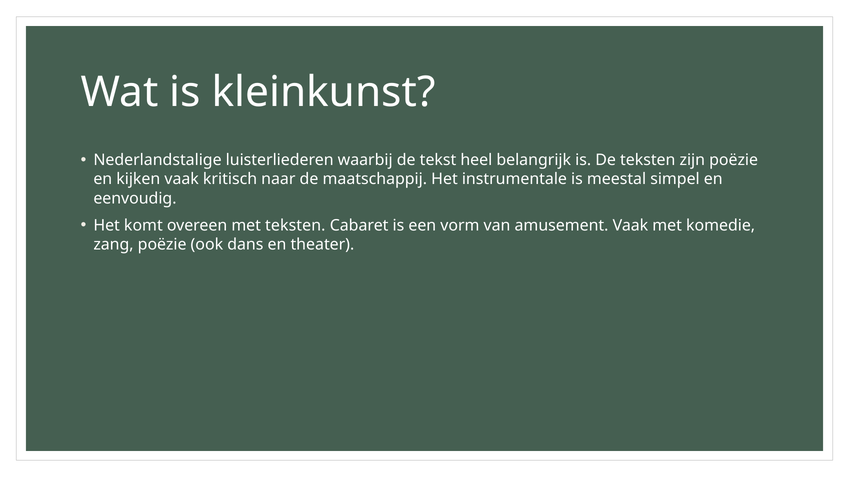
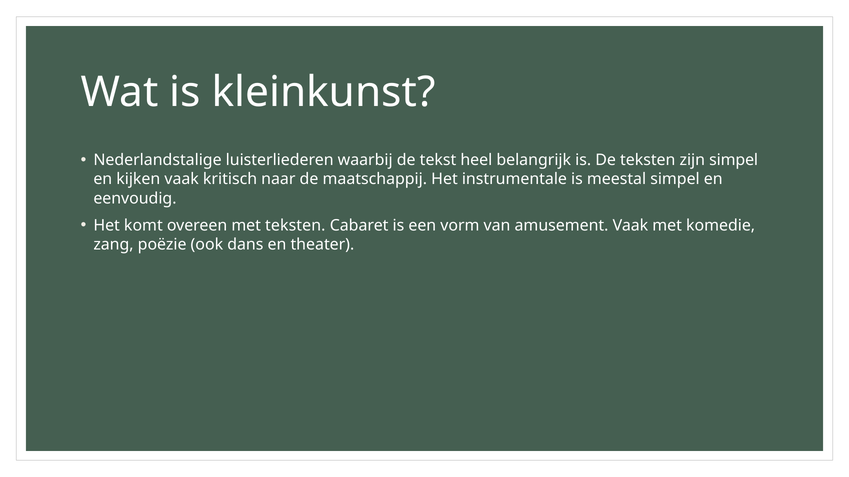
zijn poëzie: poëzie -> simpel
